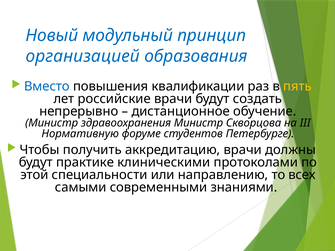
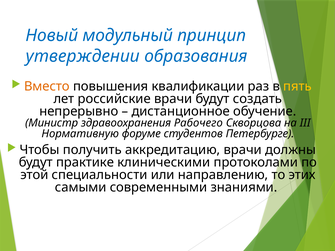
организацией: организацией -> утверждении
Вместо colour: blue -> orange
здравоохранения Министр: Министр -> Рабочего
всех: всех -> этих
